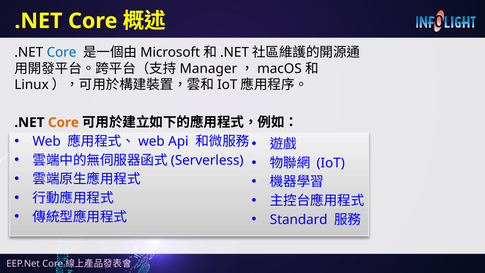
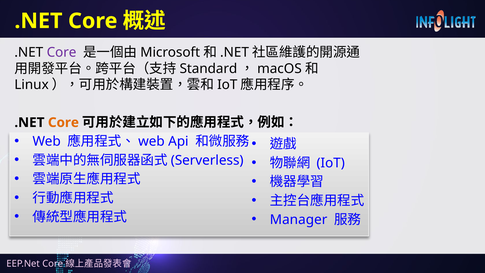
Core at (62, 52) colour: blue -> purple
Manager: Manager -> Standard
Standard: Standard -> Manager
